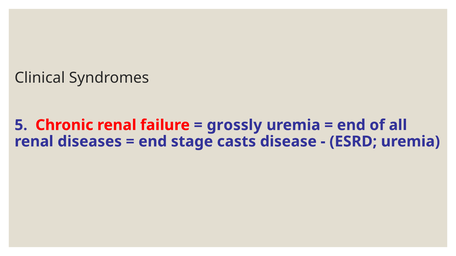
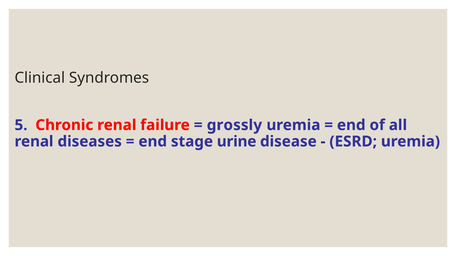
casts: casts -> urine
